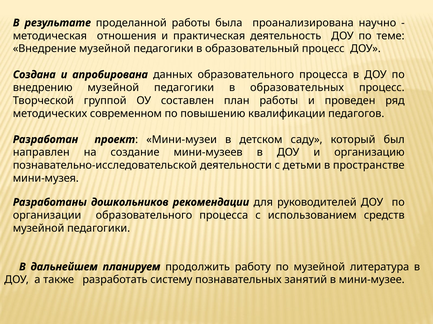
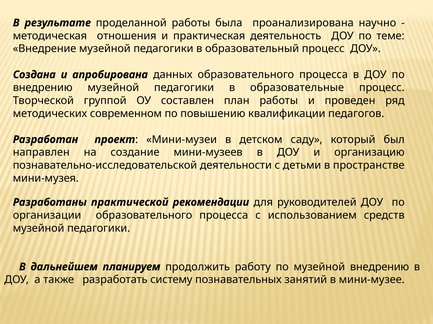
образовательных: образовательных -> образовательные
дошкольников: дошкольников -> практической
музейной литература: литература -> внедрению
